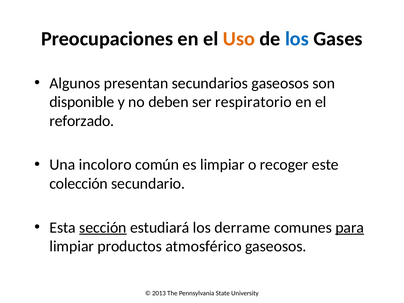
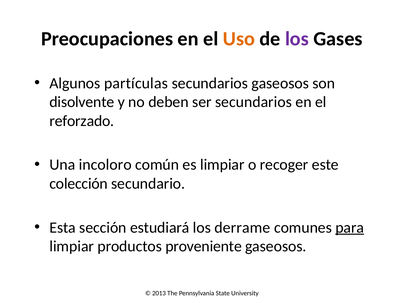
los at (297, 39) colour: blue -> purple
presentan: presentan -> partículas
disponible: disponible -> disolvente
ser respiratorio: respiratorio -> secundarios
sección underline: present -> none
atmosférico: atmosférico -> proveniente
